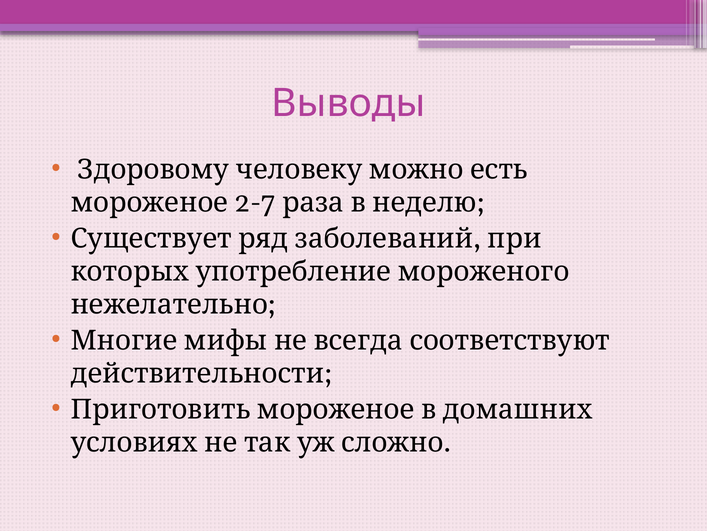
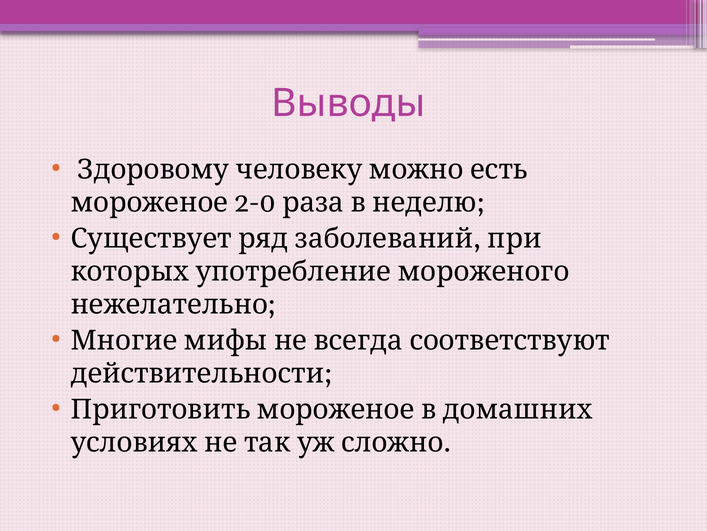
2-7: 2-7 -> 2-0
